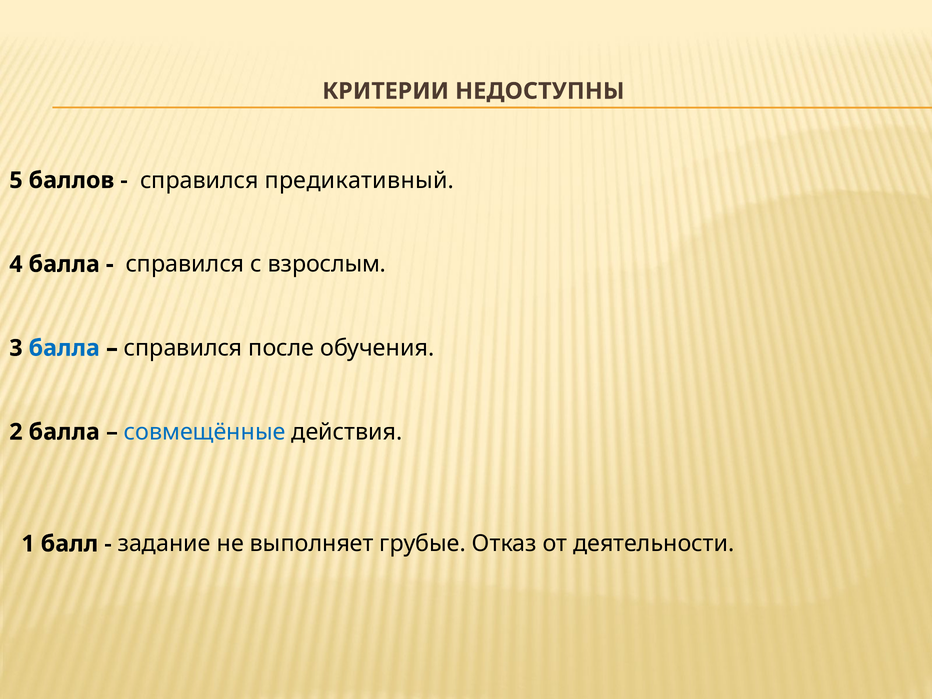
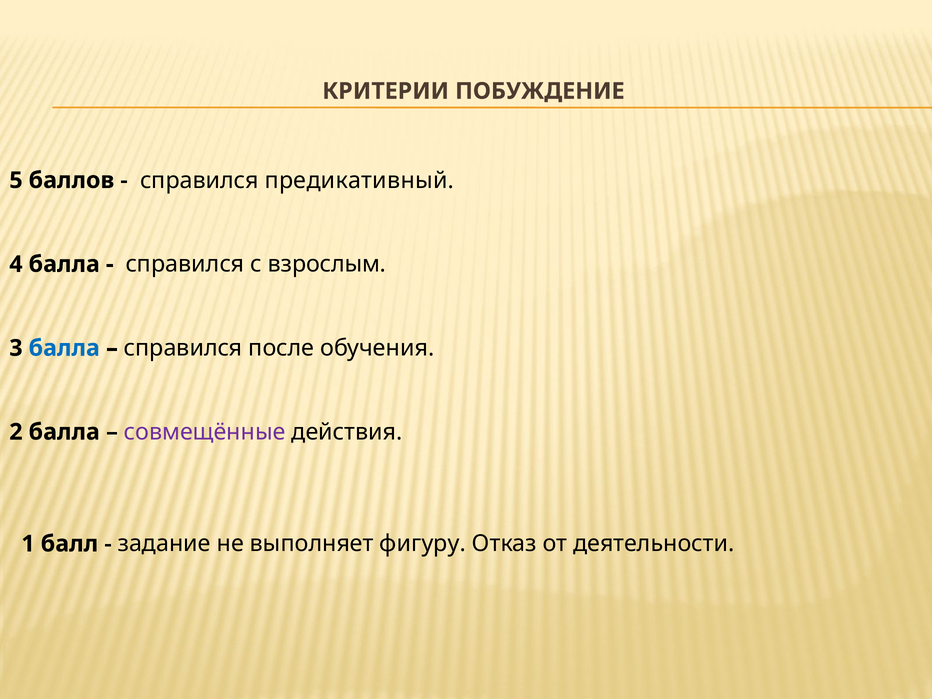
НЕДОСТУПНЫ: НЕДОСТУПНЫ -> ПОБУЖДЕНИЕ
совмещённые colour: blue -> purple
грубые: грубые -> фигуру
